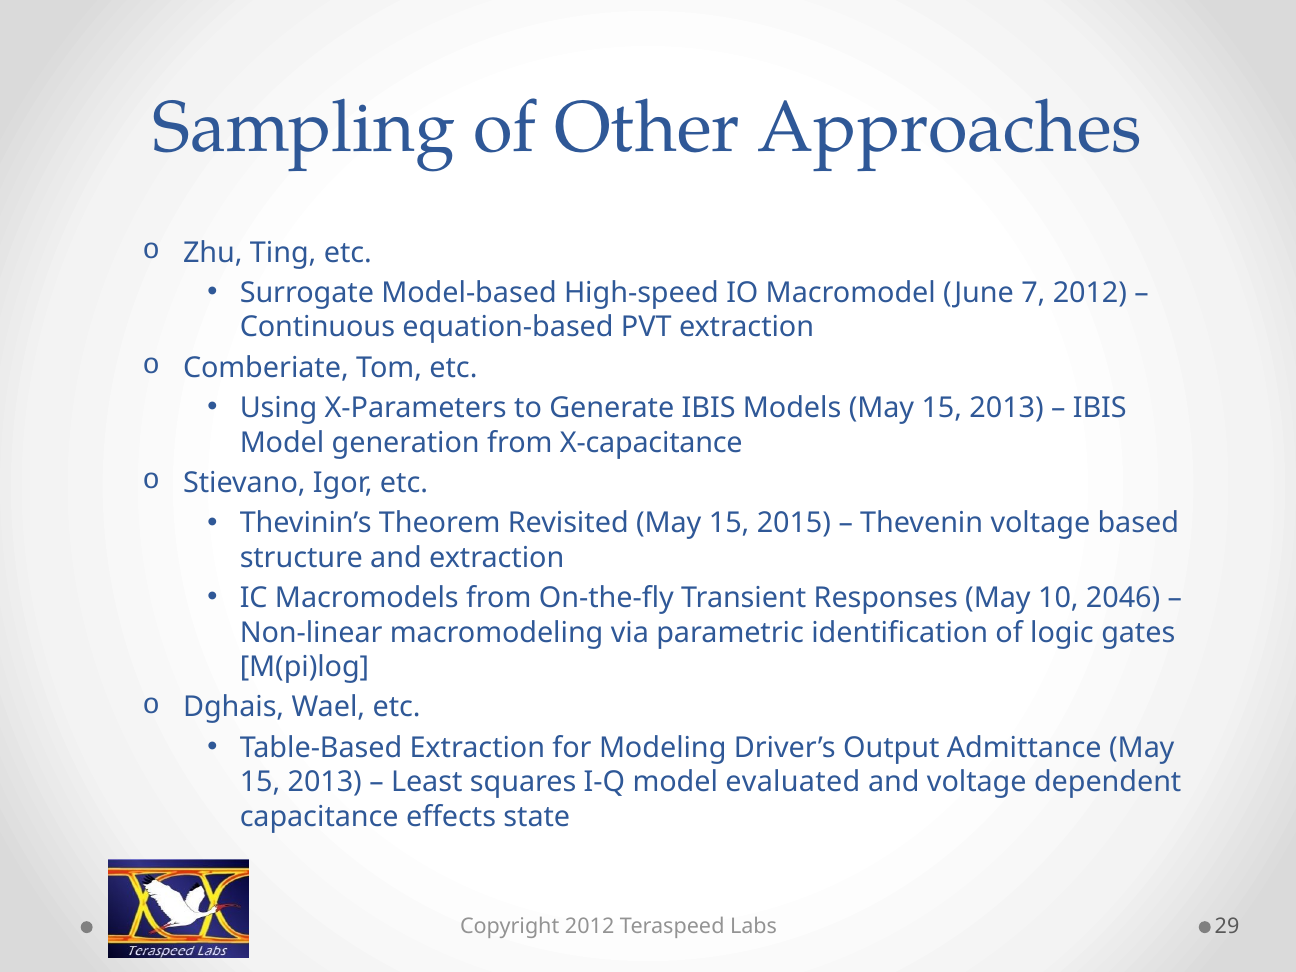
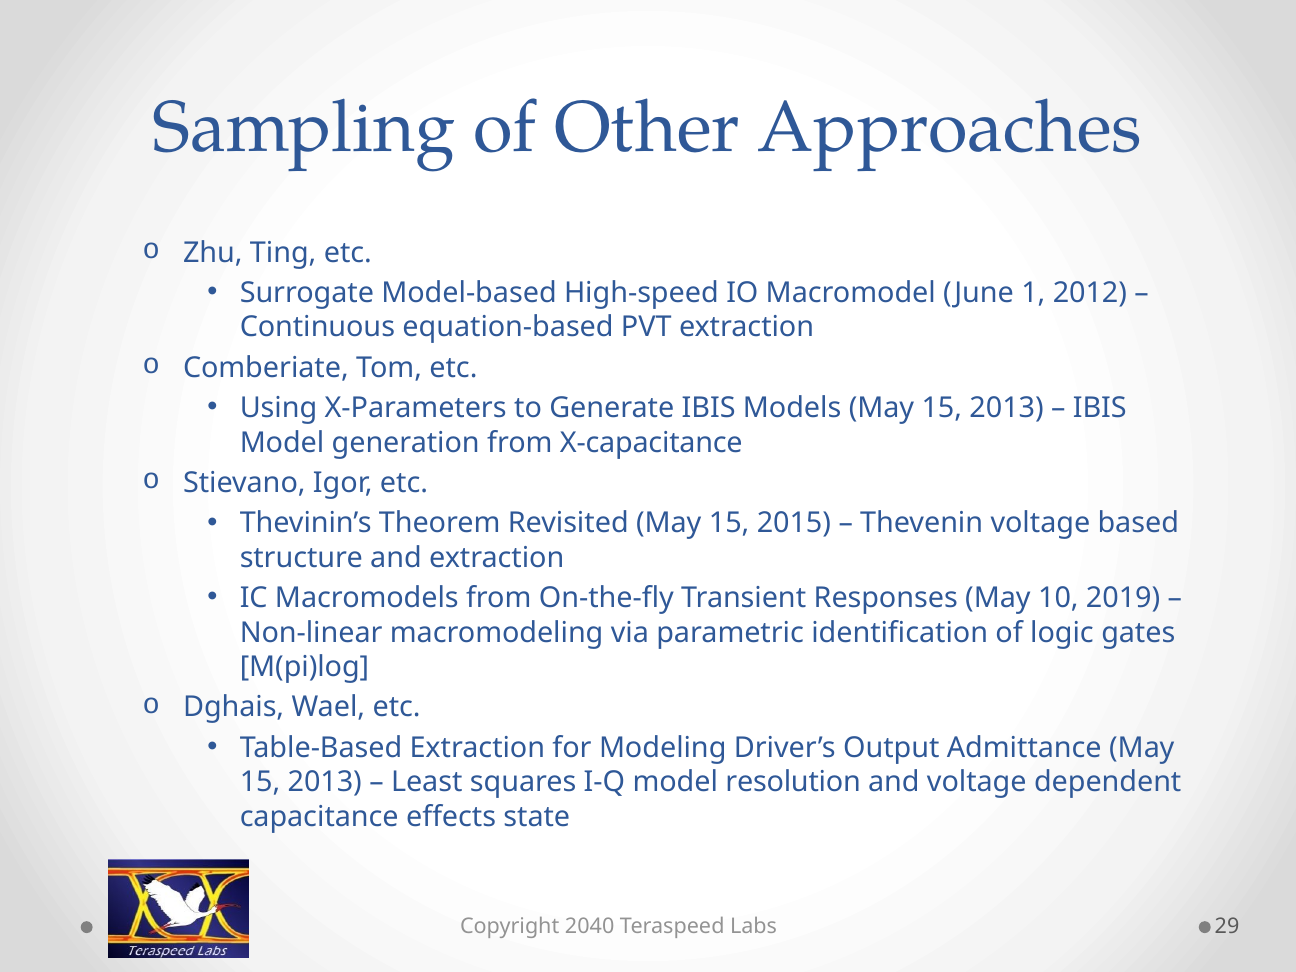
7: 7 -> 1
2046: 2046 -> 2019
evaluated: evaluated -> resolution
Copyright 2012: 2012 -> 2040
